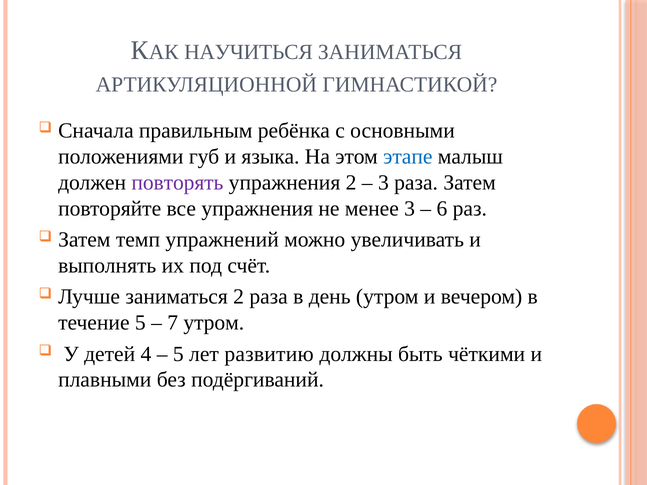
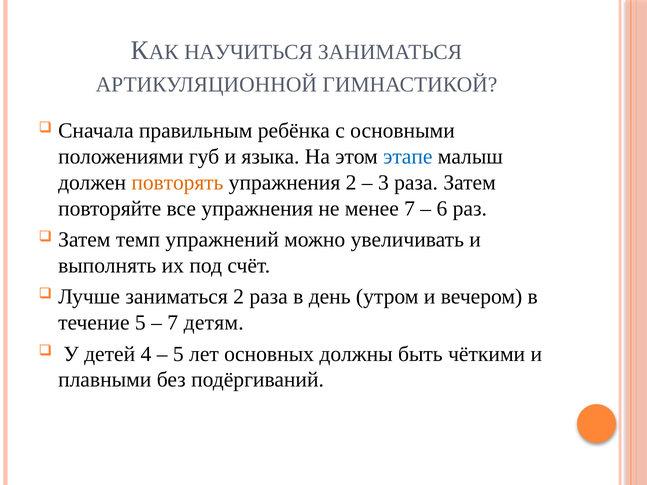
повторять colour: purple -> orange
менее 3: 3 -> 7
7 утром: утром -> детям
развитию: развитию -> основных
